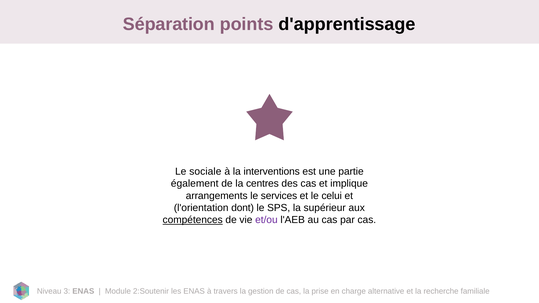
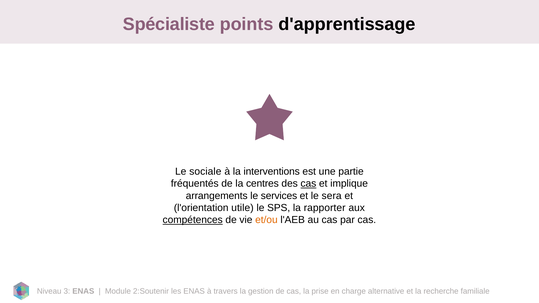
Séparation: Séparation -> Spécialiste
également: également -> fréquentés
cas at (308, 184) underline: none -> present
celui: celui -> sera
dont: dont -> utile
supérieur: supérieur -> rapporter
et/ou colour: purple -> orange
